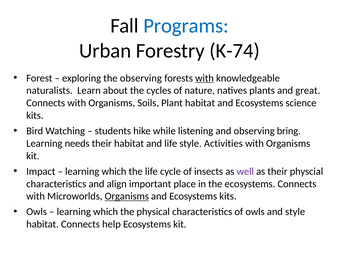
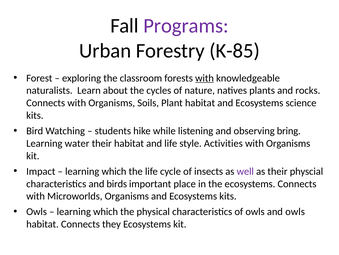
Programs colour: blue -> purple
K-74: K-74 -> K-85
the observing: observing -> classroom
great: great -> rocks
needs: needs -> water
align: align -> birds
Organisms at (127, 196) underline: present -> none
and style: style -> owls
help: help -> they
